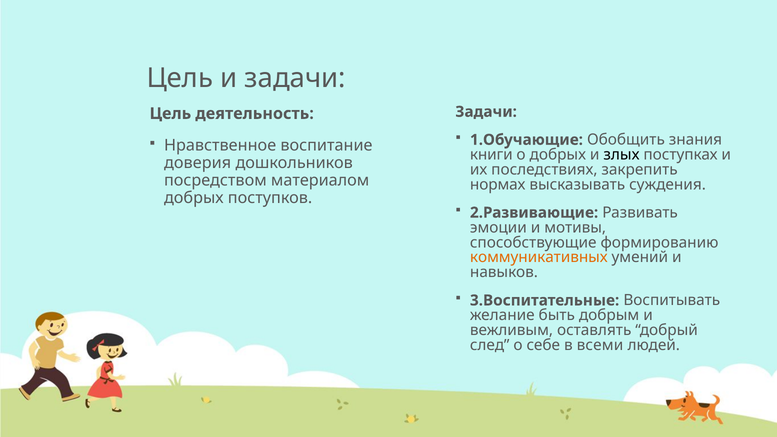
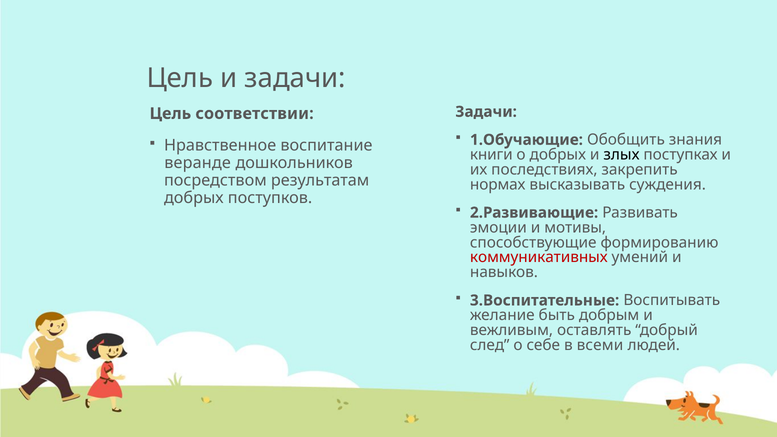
деятельность: деятельность -> соответствии
доверия: доверия -> веранде
материалом: материалом -> результатам
коммуникативных colour: orange -> red
